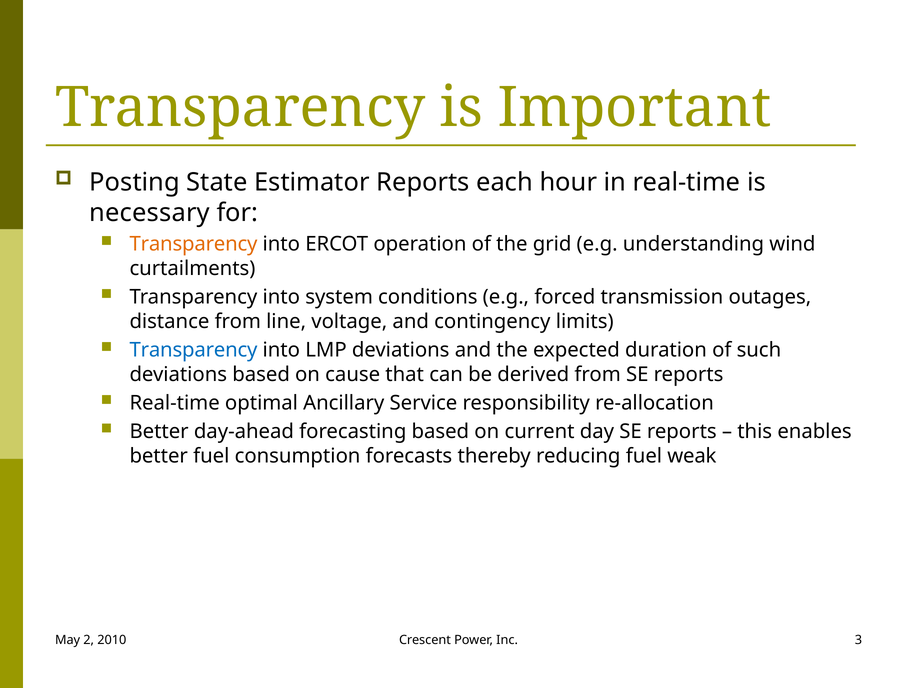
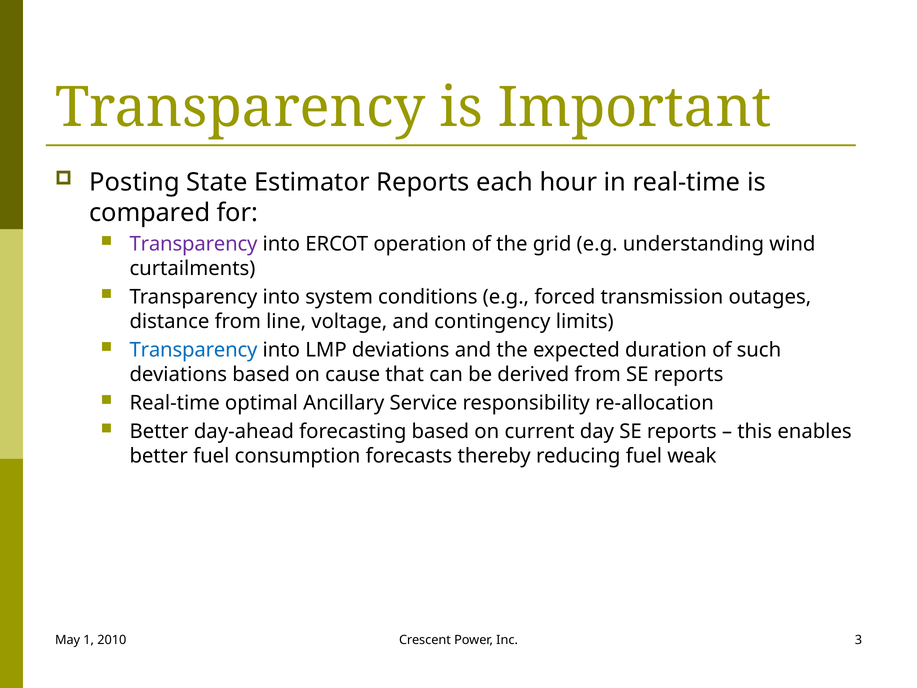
necessary: necessary -> compared
Transparency at (194, 244) colour: orange -> purple
2: 2 -> 1
